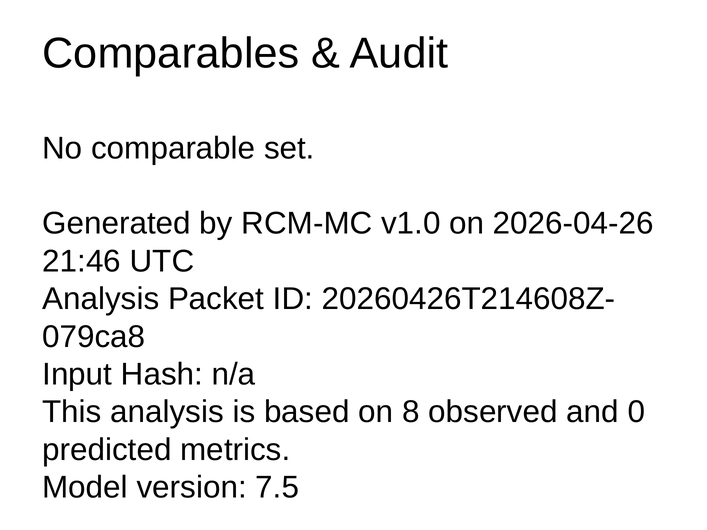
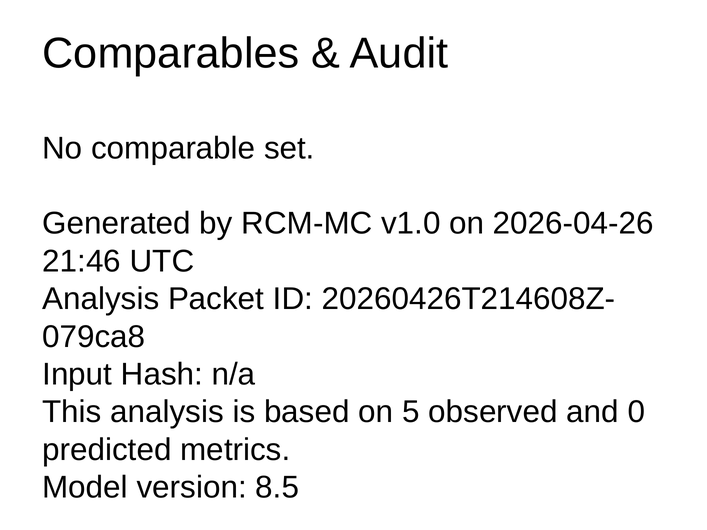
8: 8 -> 5
7.5: 7.5 -> 8.5
